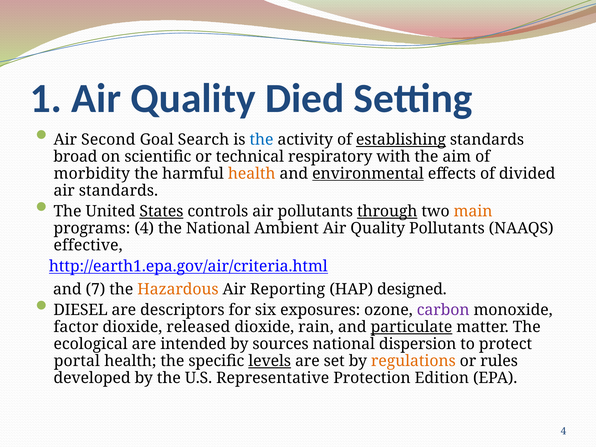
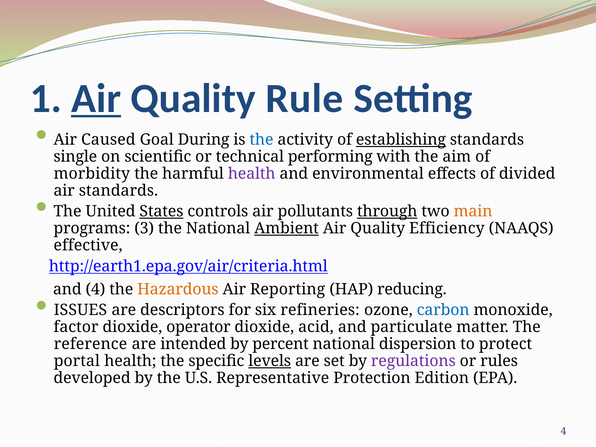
Air at (96, 98) underline: none -> present
Died: Died -> Rule
Second: Second -> Caused
Search: Search -> During
broad: broad -> single
respiratory: respiratory -> performing
health at (252, 174) colour: orange -> purple
environmental underline: present -> none
programs 4: 4 -> 3
Ambient underline: none -> present
Quality Pollutants: Pollutants -> Efficiency
and 7: 7 -> 4
designed: designed -> reducing
DIESEL: DIESEL -> ISSUES
exposures: exposures -> refineries
carbon colour: purple -> blue
released: released -> operator
rain: rain -> acid
particulate underline: present -> none
ecological: ecological -> reference
sources: sources -> percent
regulations colour: orange -> purple
